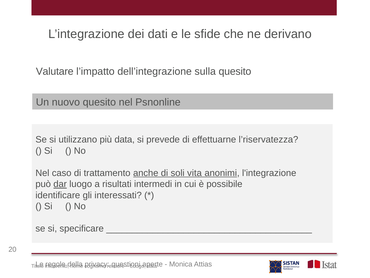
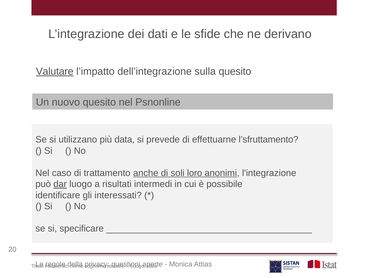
Valutare underline: none -> present
l’riservatezza: l’riservatezza -> l’sfruttamento
vita: vita -> loro
